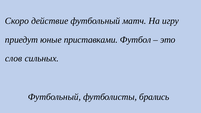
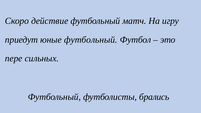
юные приставками: приставками -> футбольный
слов: слов -> пере
